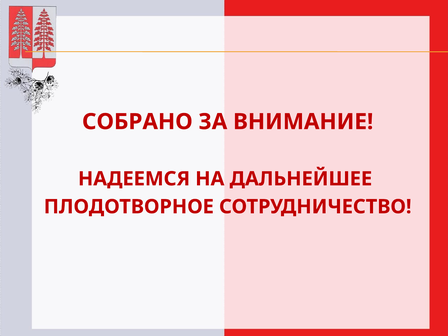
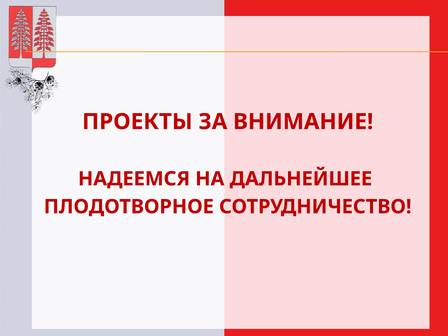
СОБРАНО: СОБРАНО -> ПРОЕКТЫ
